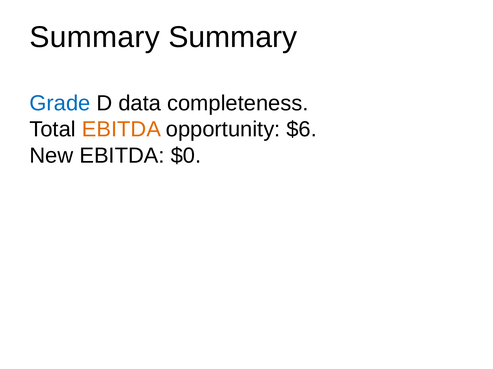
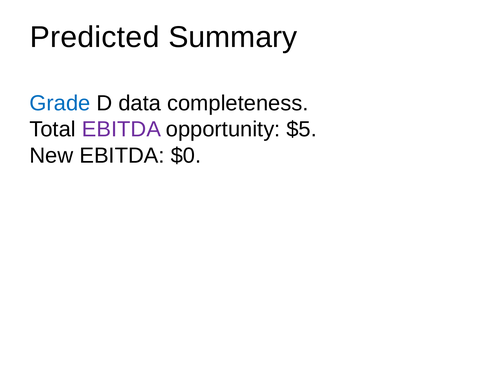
Summary at (95, 37): Summary -> Predicted
EBITDA at (121, 130) colour: orange -> purple
$6: $6 -> $5
